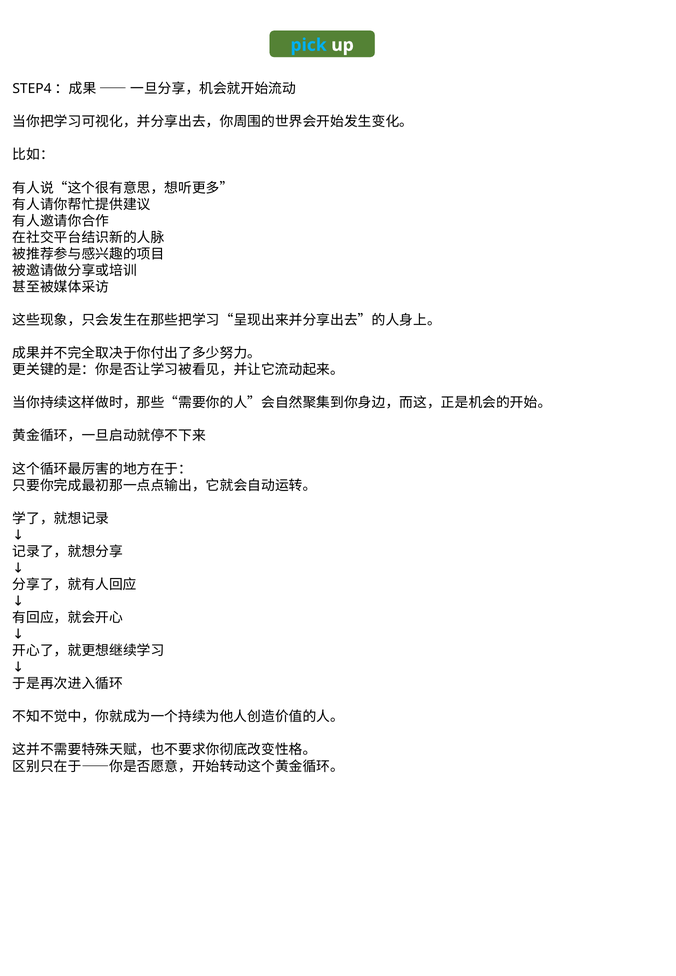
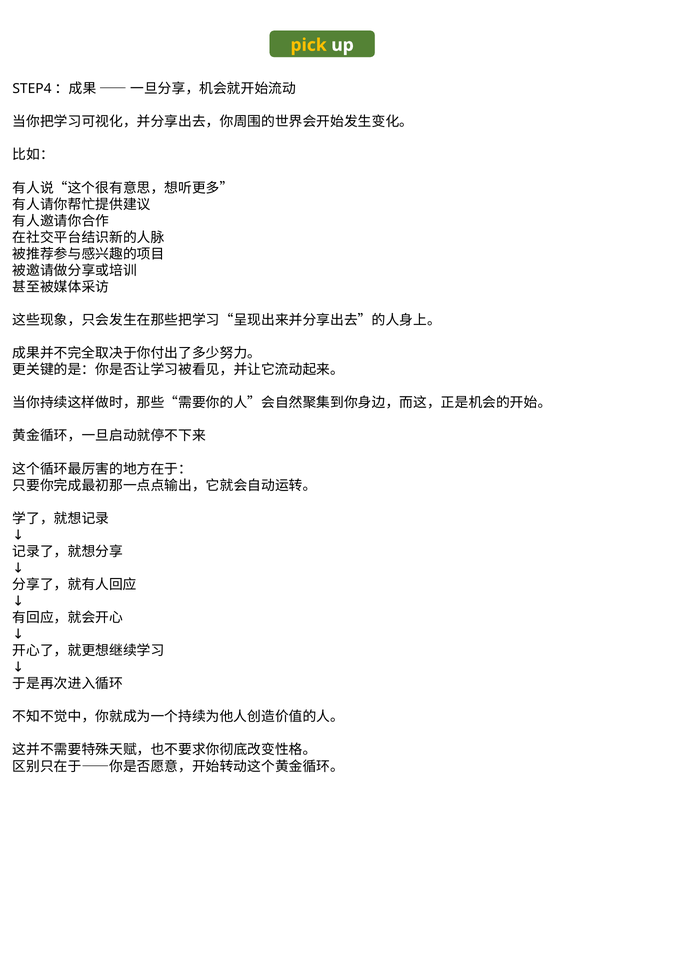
pick colour: light blue -> yellow
